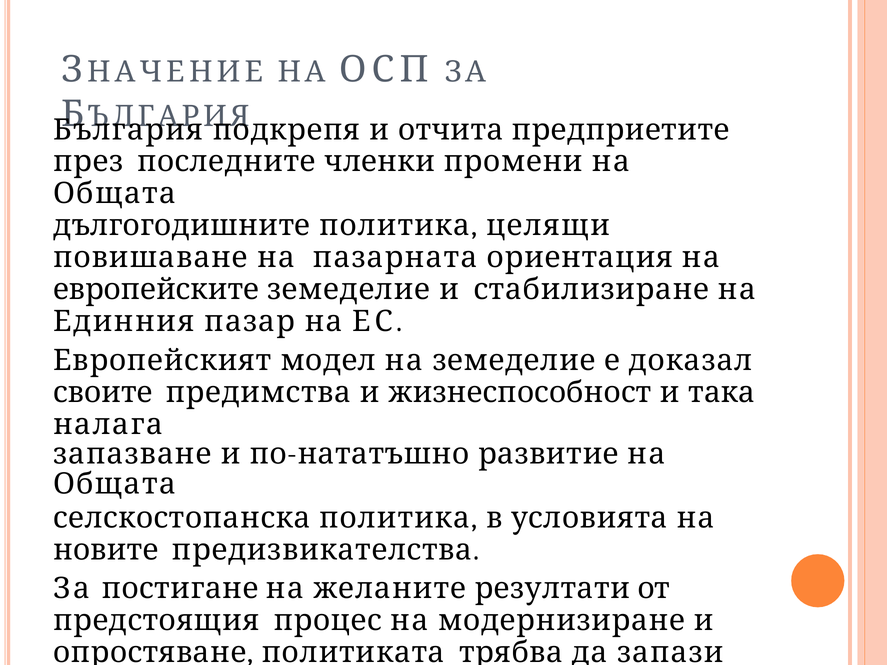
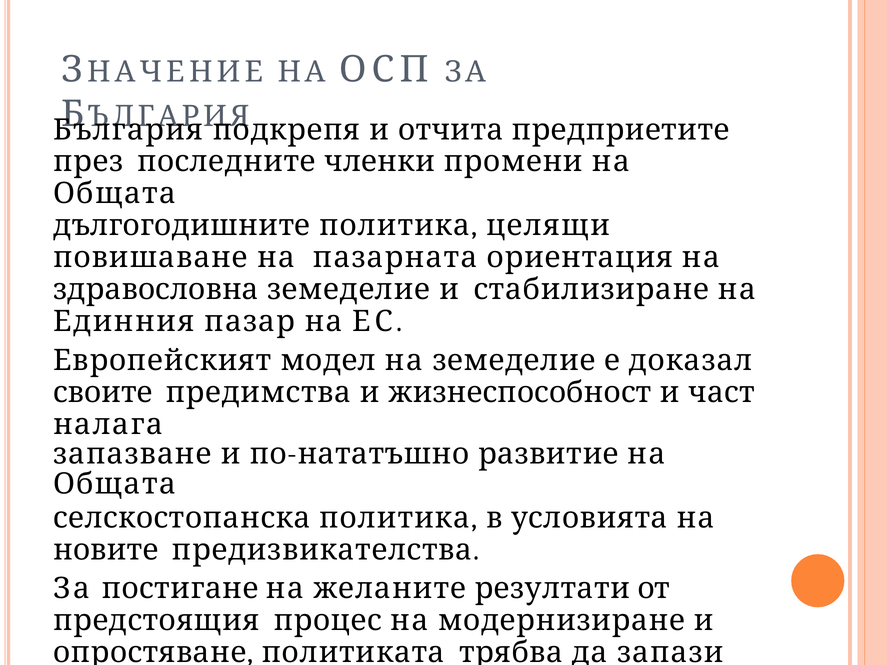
европейските: европейските -> здравословна
така: така -> част
